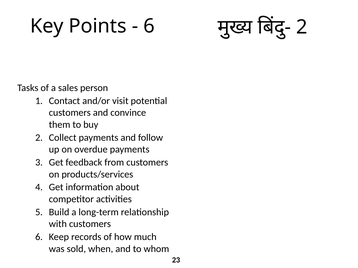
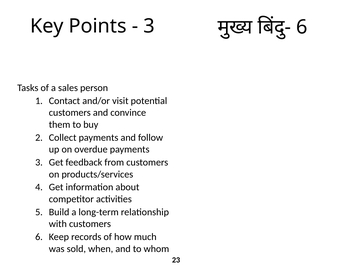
6 at (149, 26): 6 -> 3
2 at (302, 27): 2 -> 6
